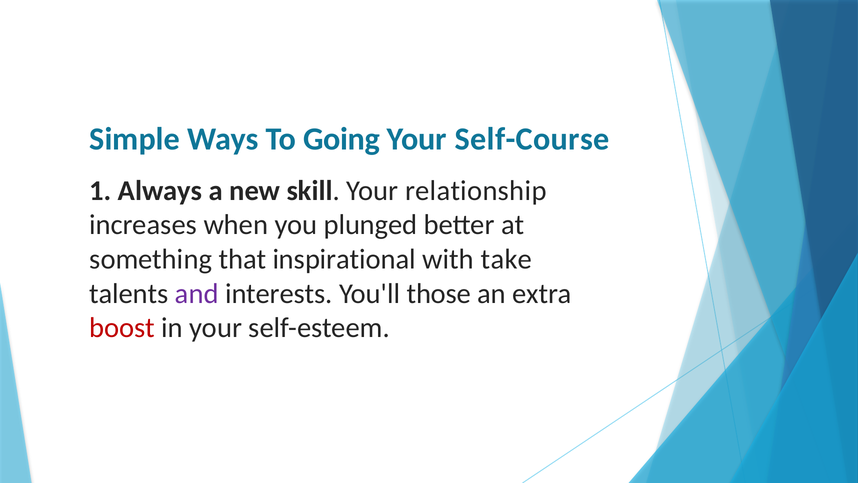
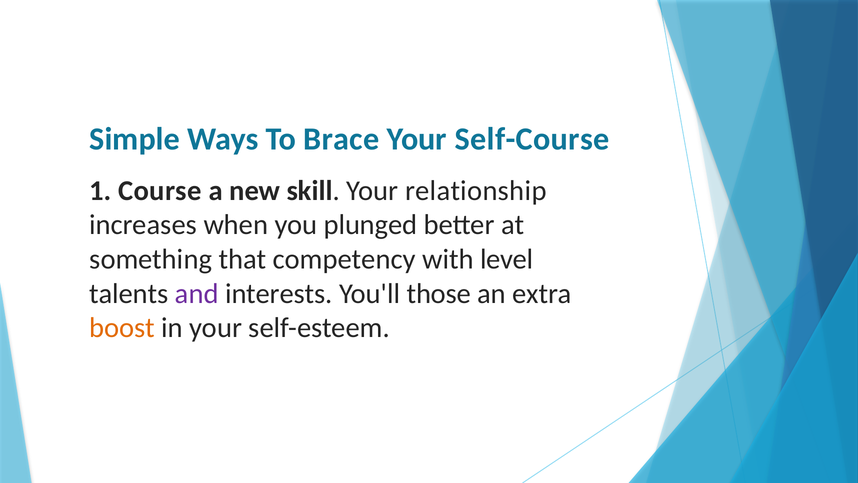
Going: Going -> Brace
Always: Always -> Course
inspirational: inspirational -> competency
take: take -> level
boost colour: red -> orange
